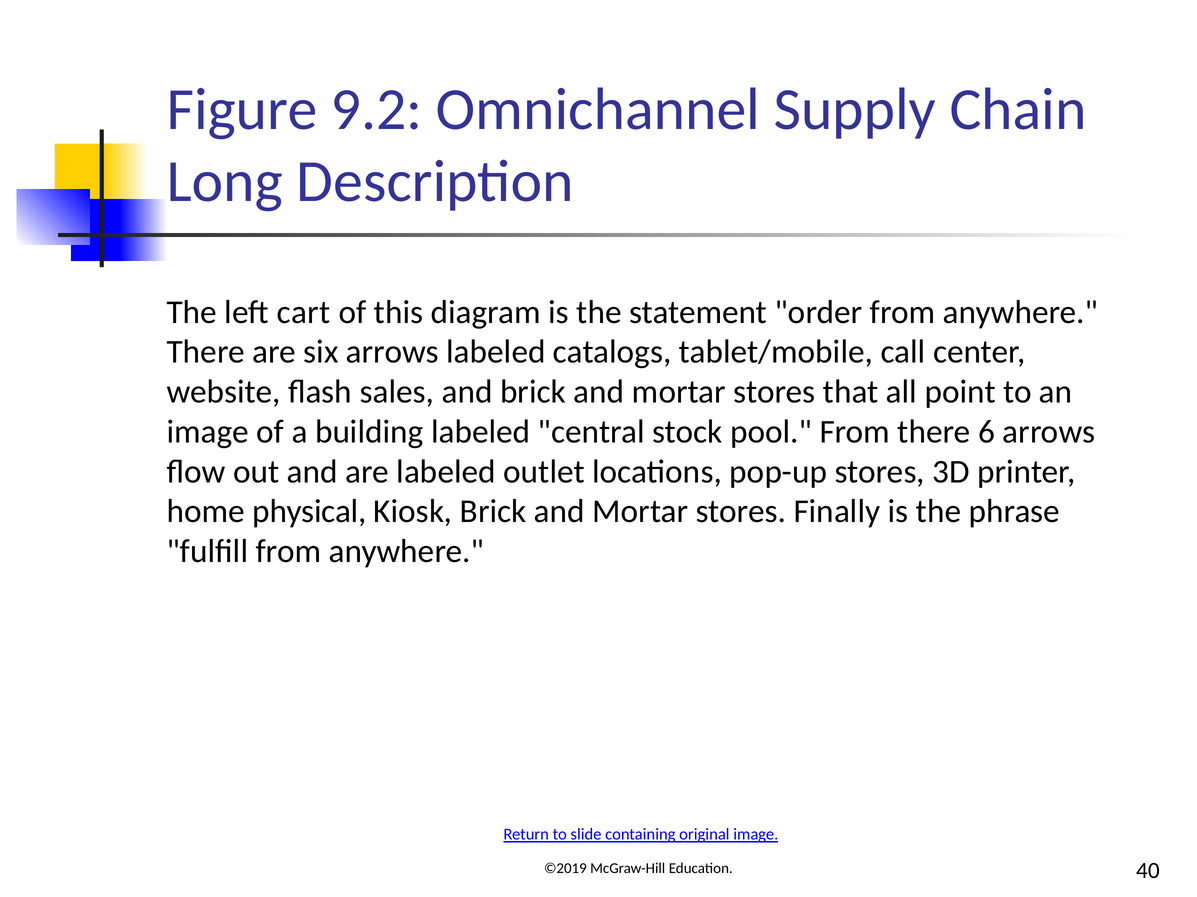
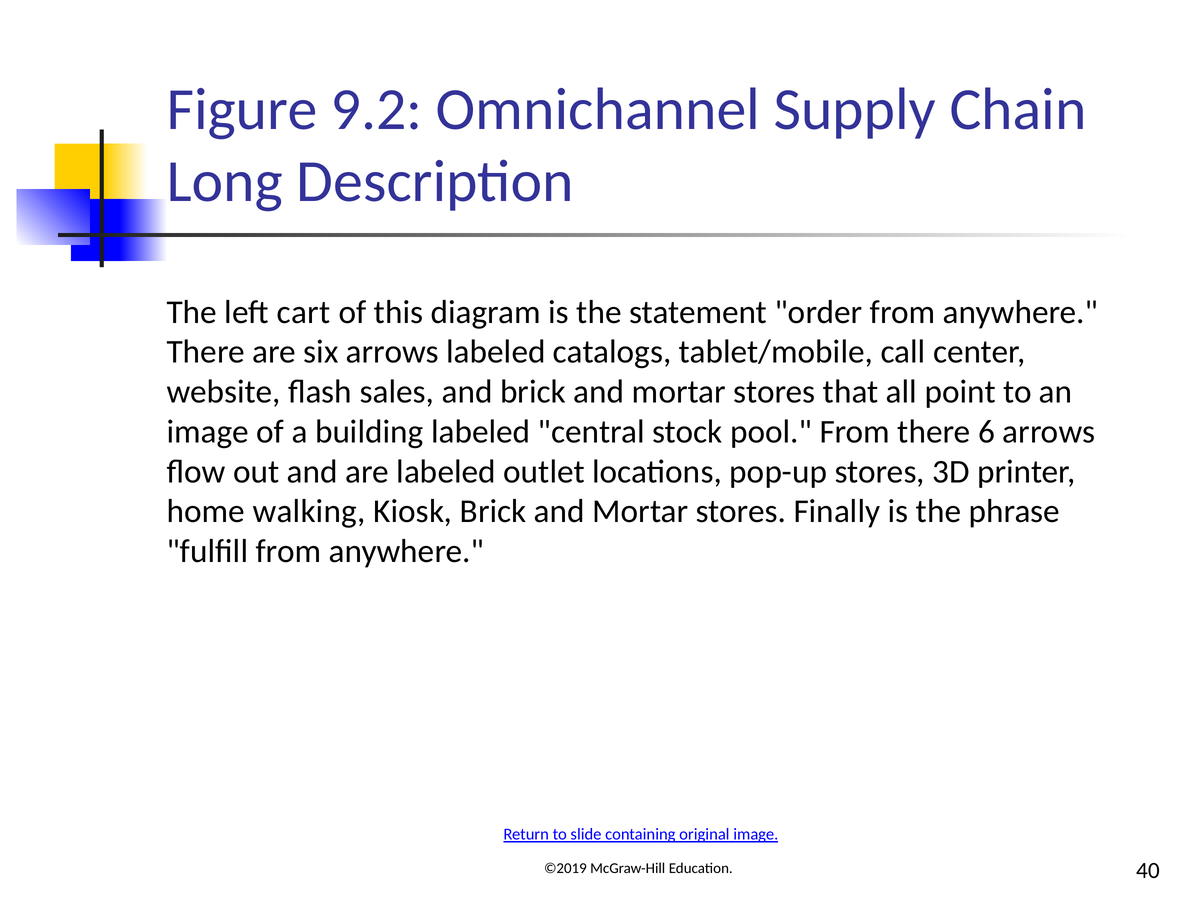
physical: physical -> walking
